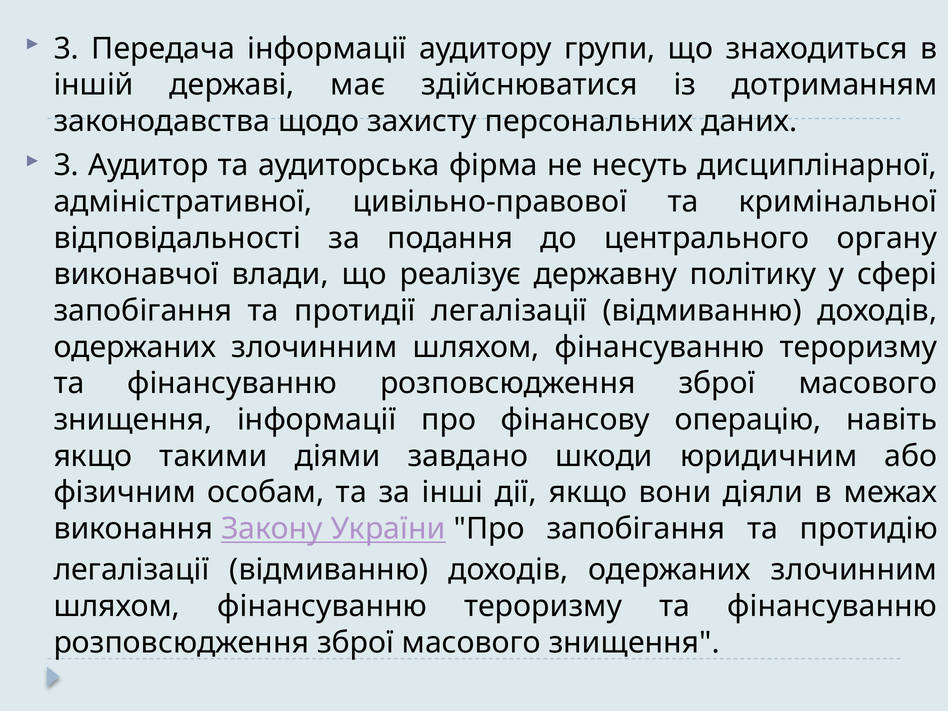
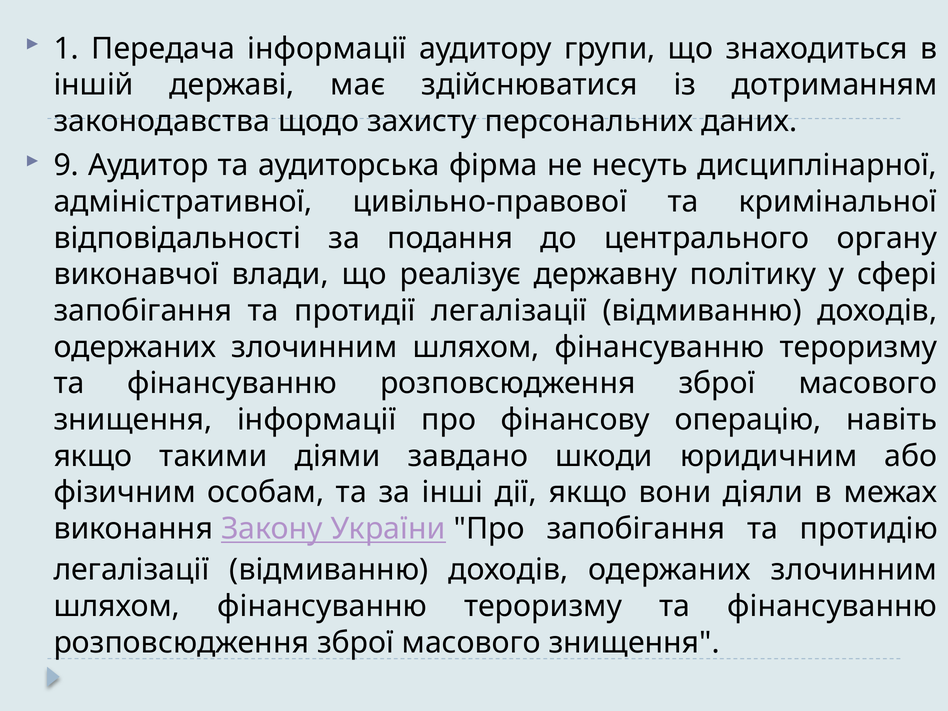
3 at (66, 49): 3 -> 1
3 at (66, 166): 3 -> 9
